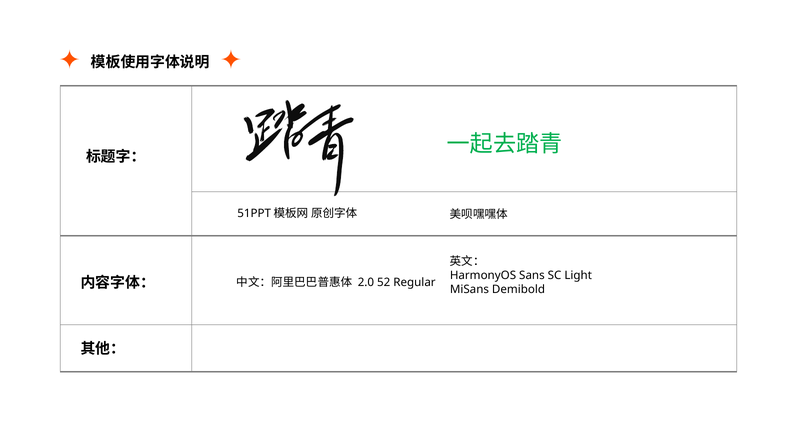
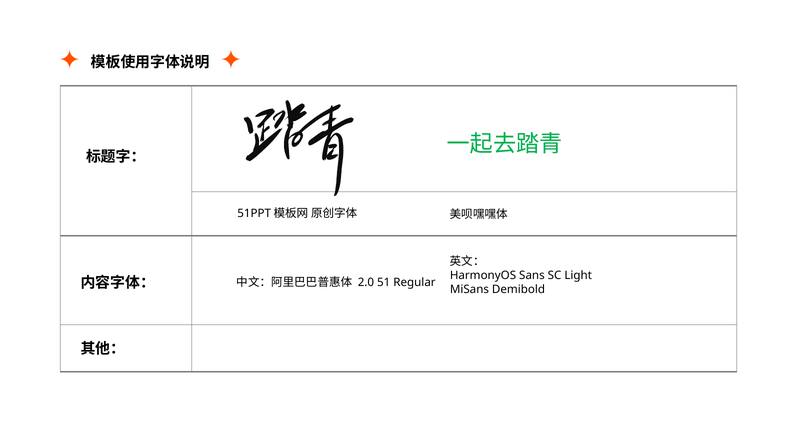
52: 52 -> 51
